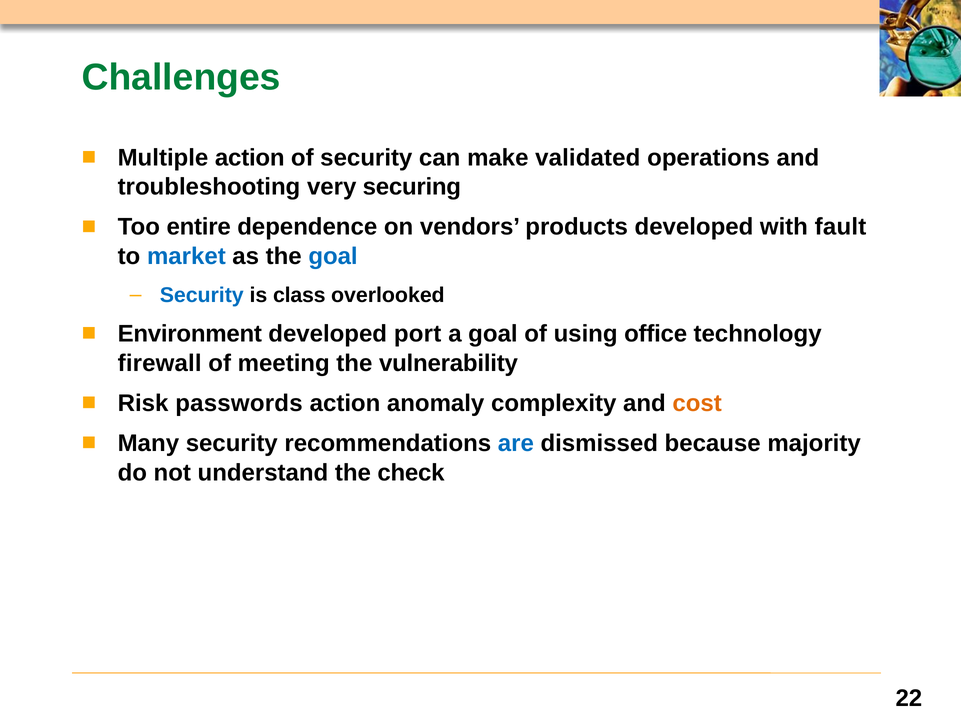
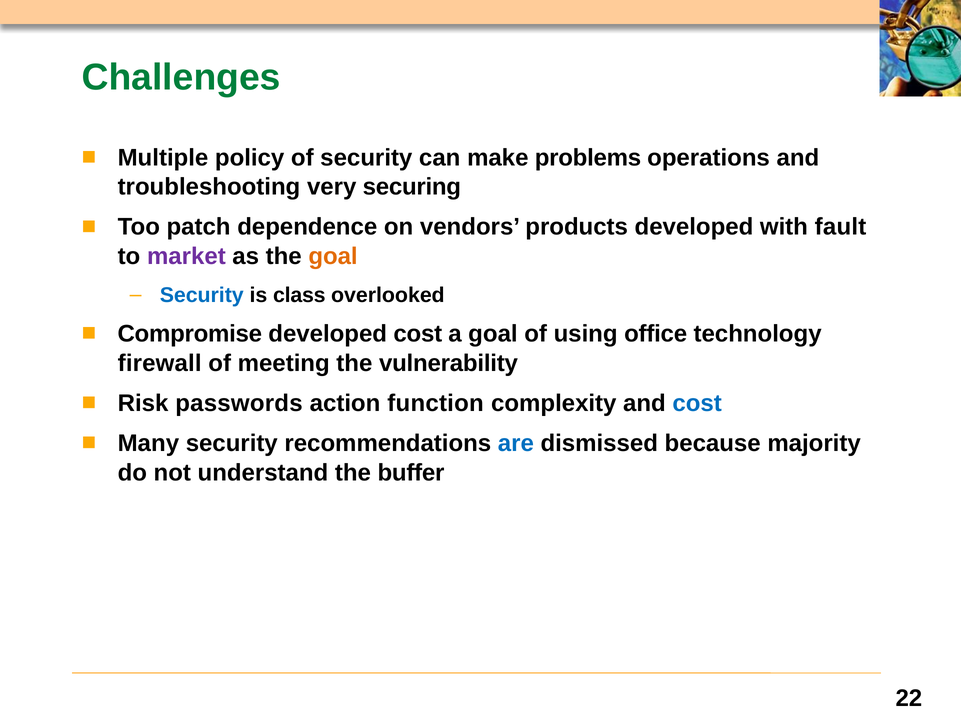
Multiple action: action -> policy
validated: validated -> problems
entire: entire -> patch
market colour: blue -> purple
goal at (333, 256) colour: blue -> orange
Environment: Environment -> Compromise
developed port: port -> cost
anomaly: anomaly -> function
cost at (697, 403) colour: orange -> blue
check: check -> buffer
